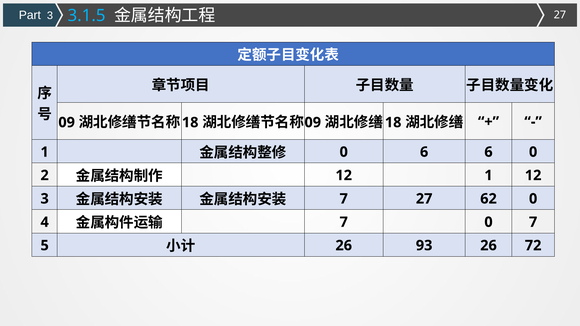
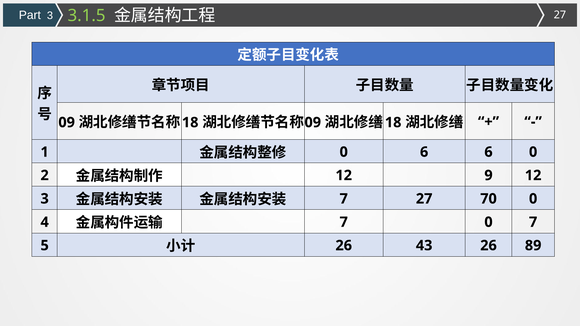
3.1.5 colour: light blue -> light green
12 1: 1 -> 9
62: 62 -> 70
93: 93 -> 43
72: 72 -> 89
